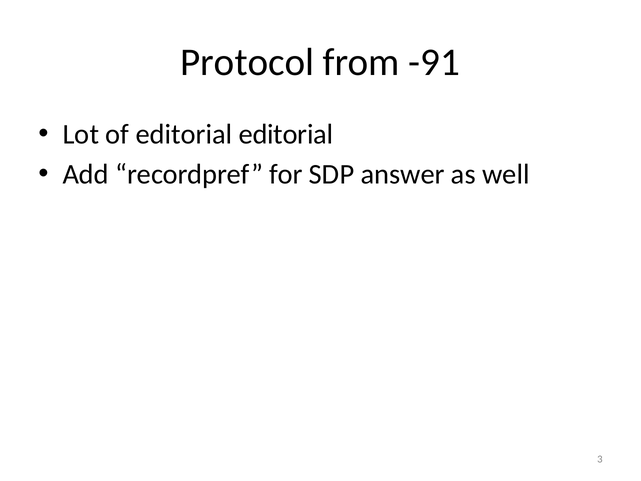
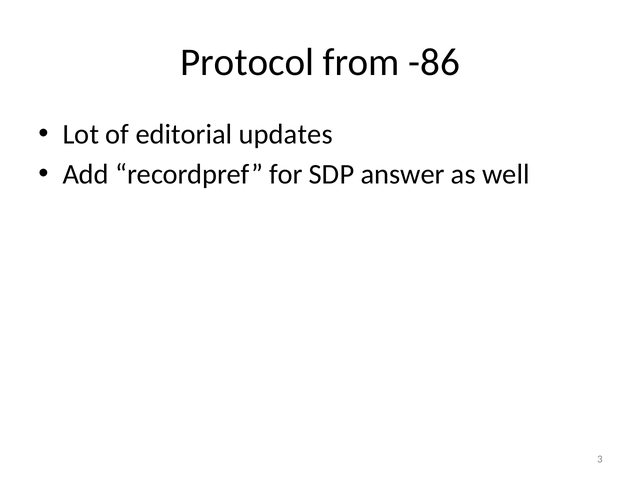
-91: -91 -> -86
editorial editorial: editorial -> updates
